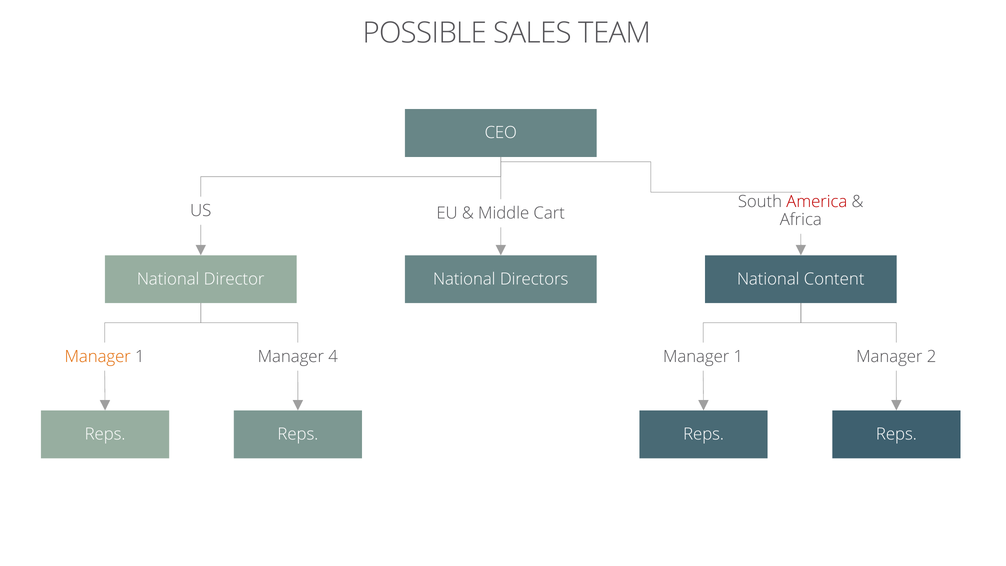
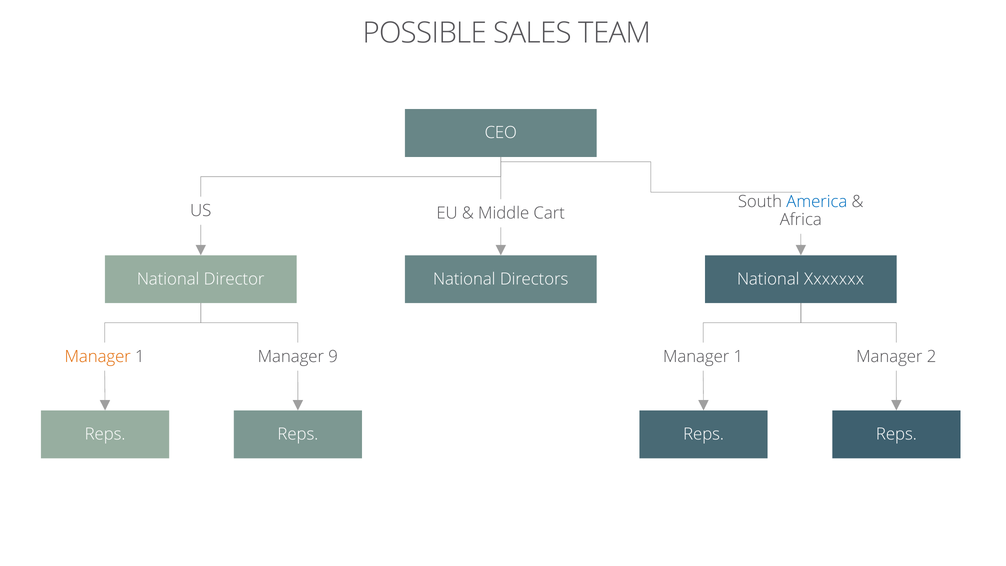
America colour: red -> blue
Content: Content -> Xxxxxxx
4: 4 -> 9
